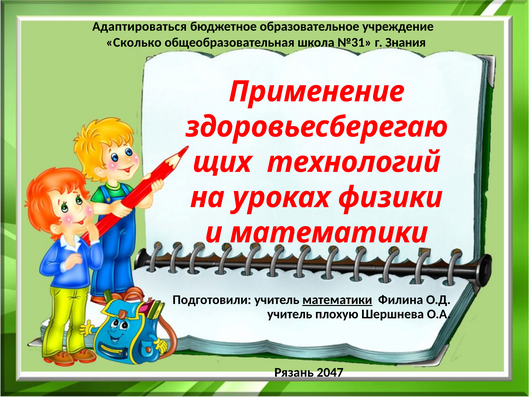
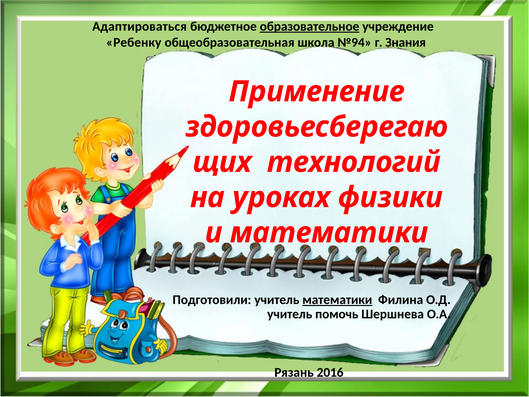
образовательное underline: none -> present
Сколько: Сколько -> Ребенку
№31: №31 -> №94
плохую: плохую -> помочь
2047: 2047 -> 2016
